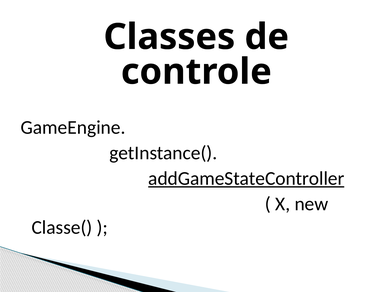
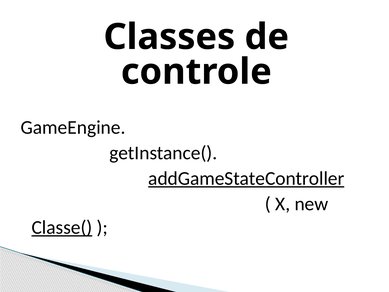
Classe( underline: none -> present
